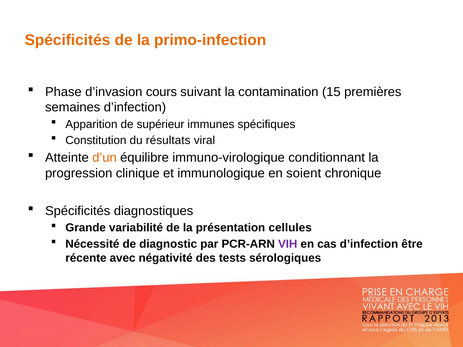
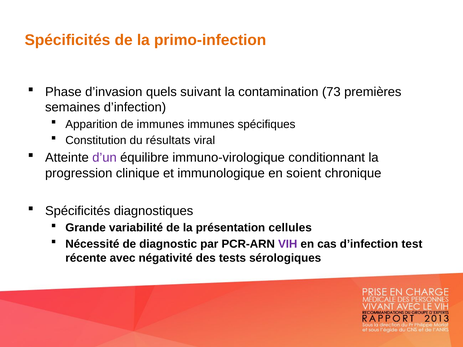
cours: cours -> quels
15: 15 -> 73
de supérieur: supérieur -> immunes
d’un colour: orange -> purple
être: être -> test
